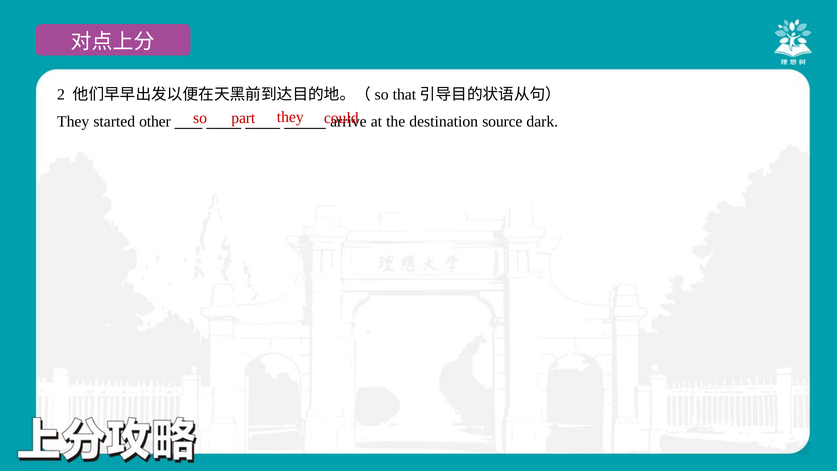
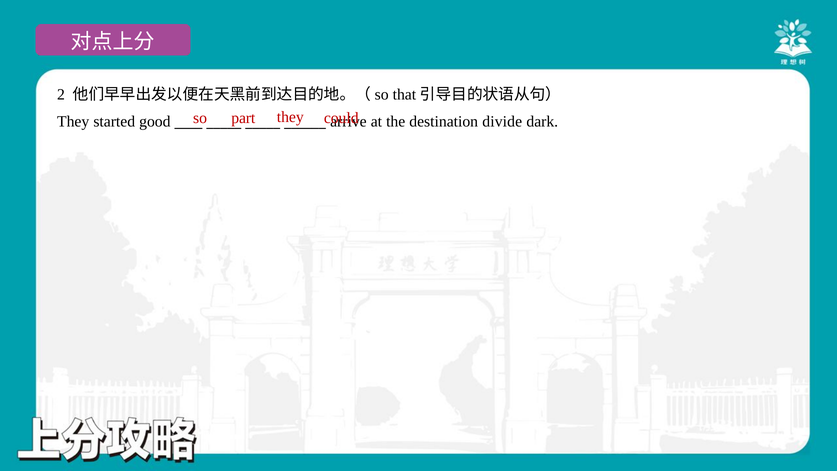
other: other -> good
source: source -> divide
